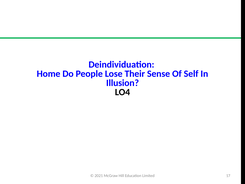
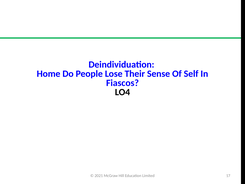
Illusion: Illusion -> Fiascos
